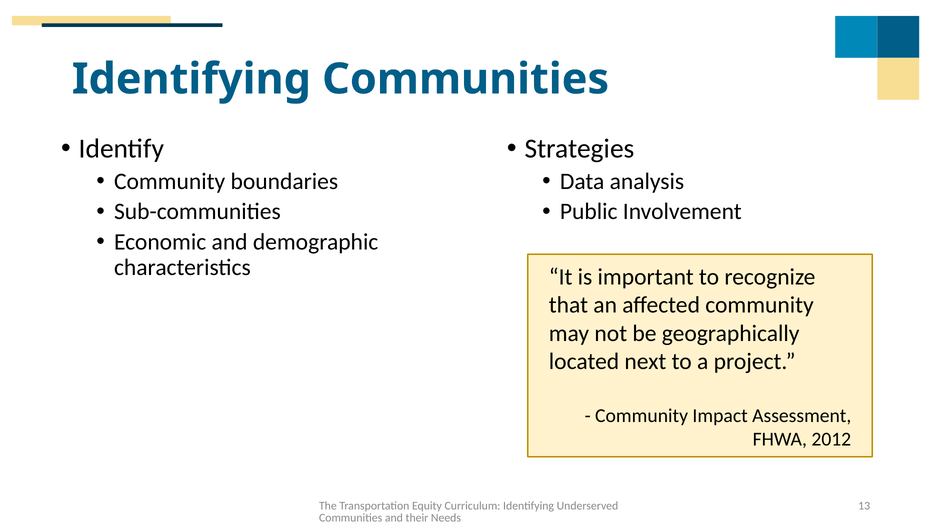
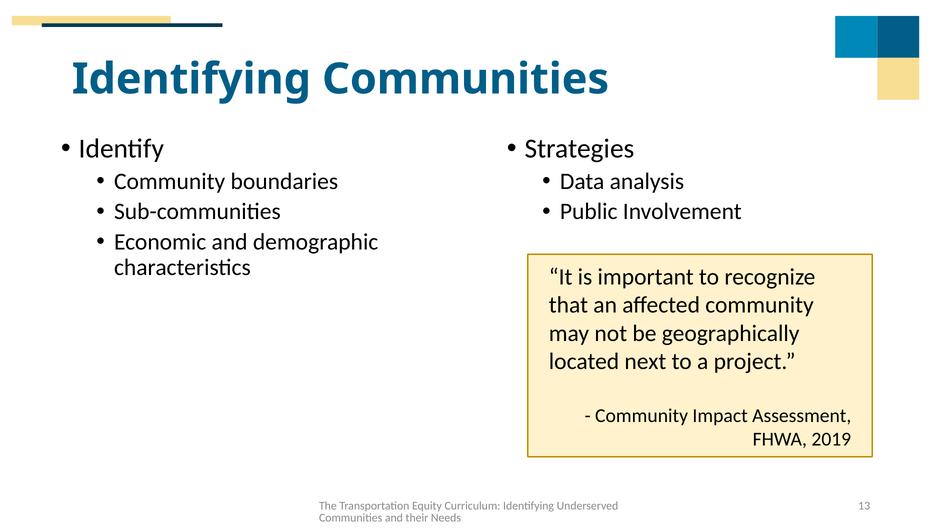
2012: 2012 -> 2019
